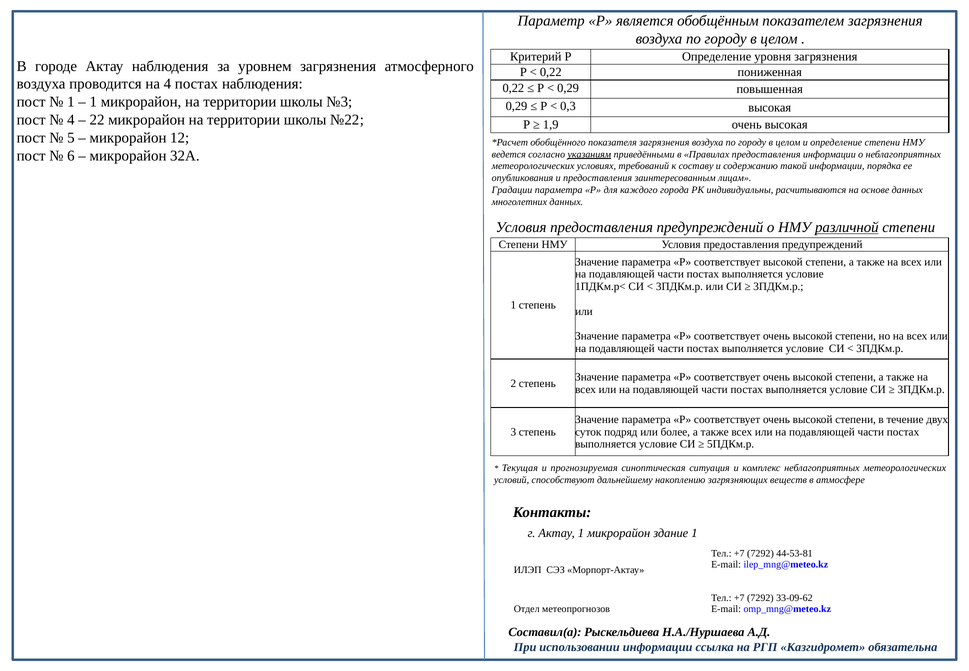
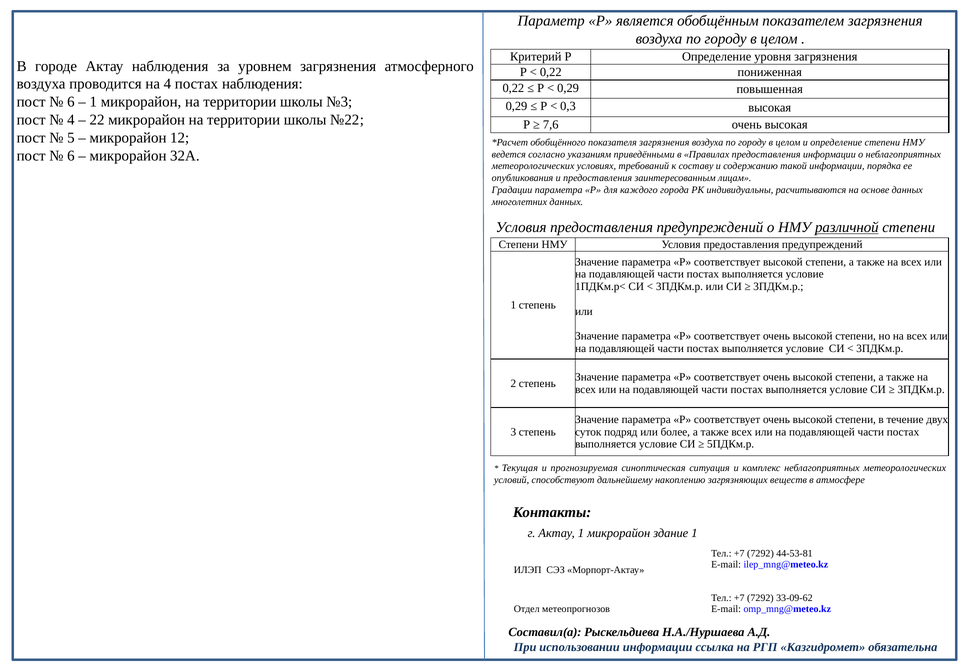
1 at (71, 102): 1 -> 6
1,9: 1,9 -> 7,6
указаниям underline: present -> none
